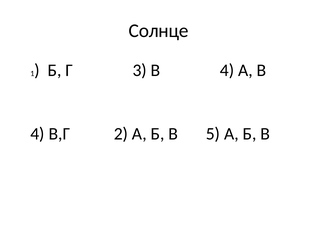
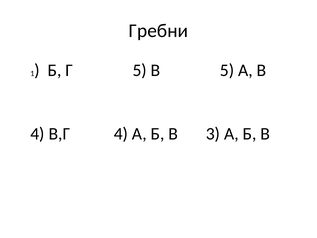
Солнце: Солнце -> Гребни
Г 3: 3 -> 5
4 at (227, 70): 4 -> 5
В,Г 2: 2 -> 4
5: 5 -> 3
